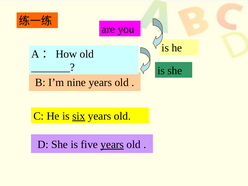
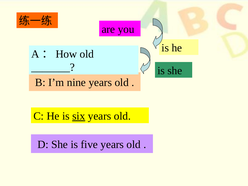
years at (112, 144) underline: present -> none
